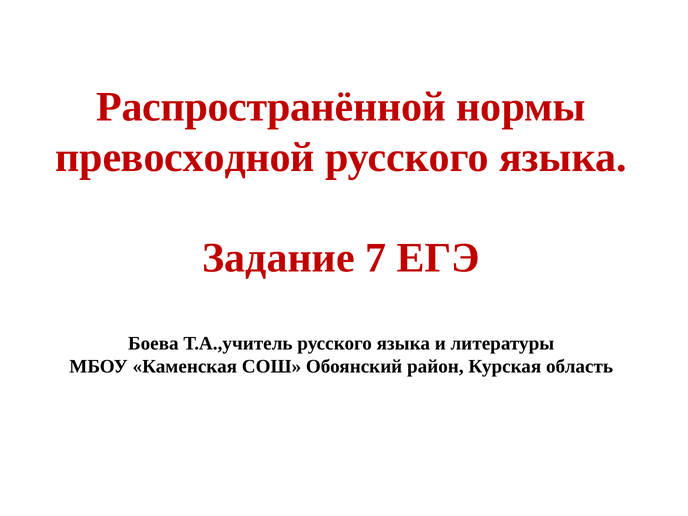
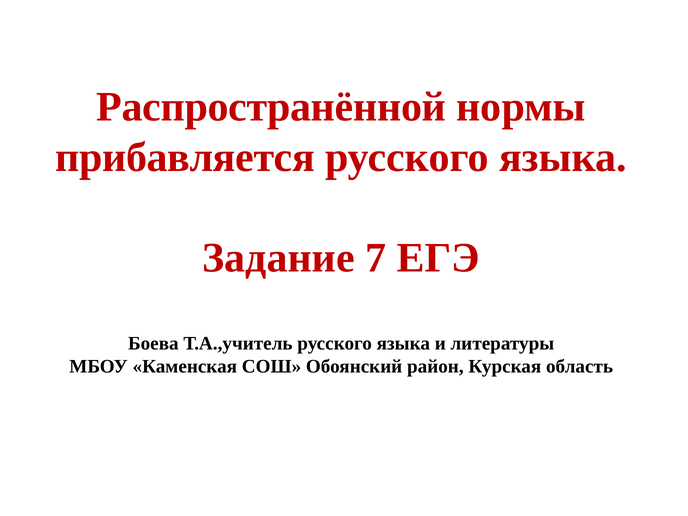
превосходной: превосходной -> прибавляется
